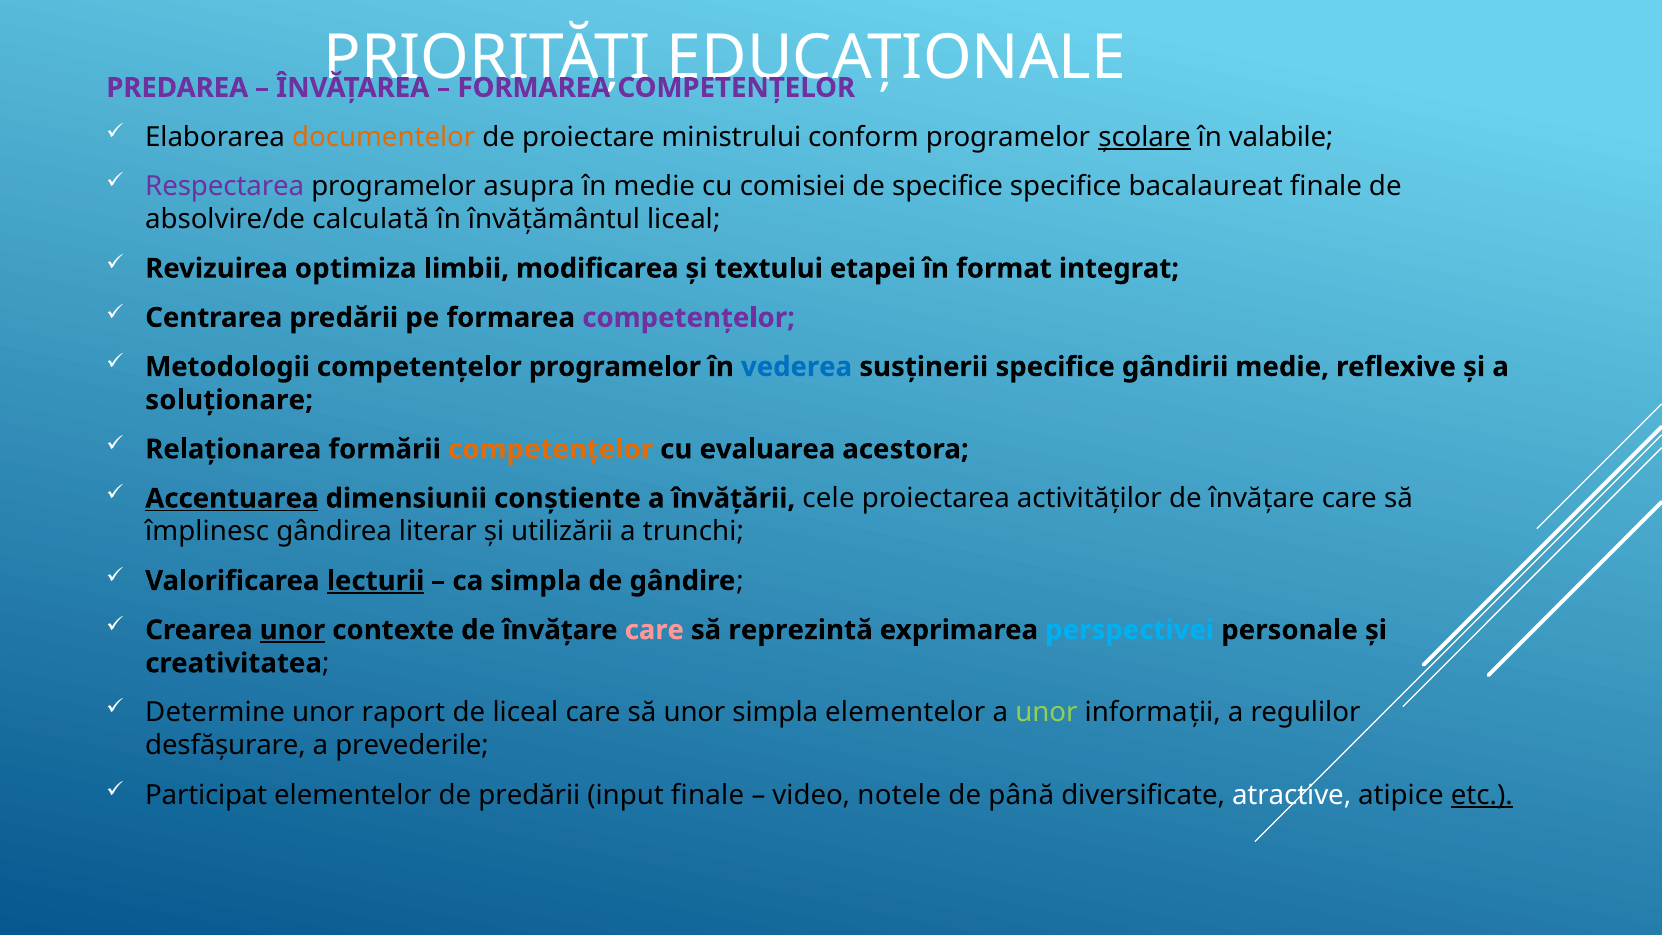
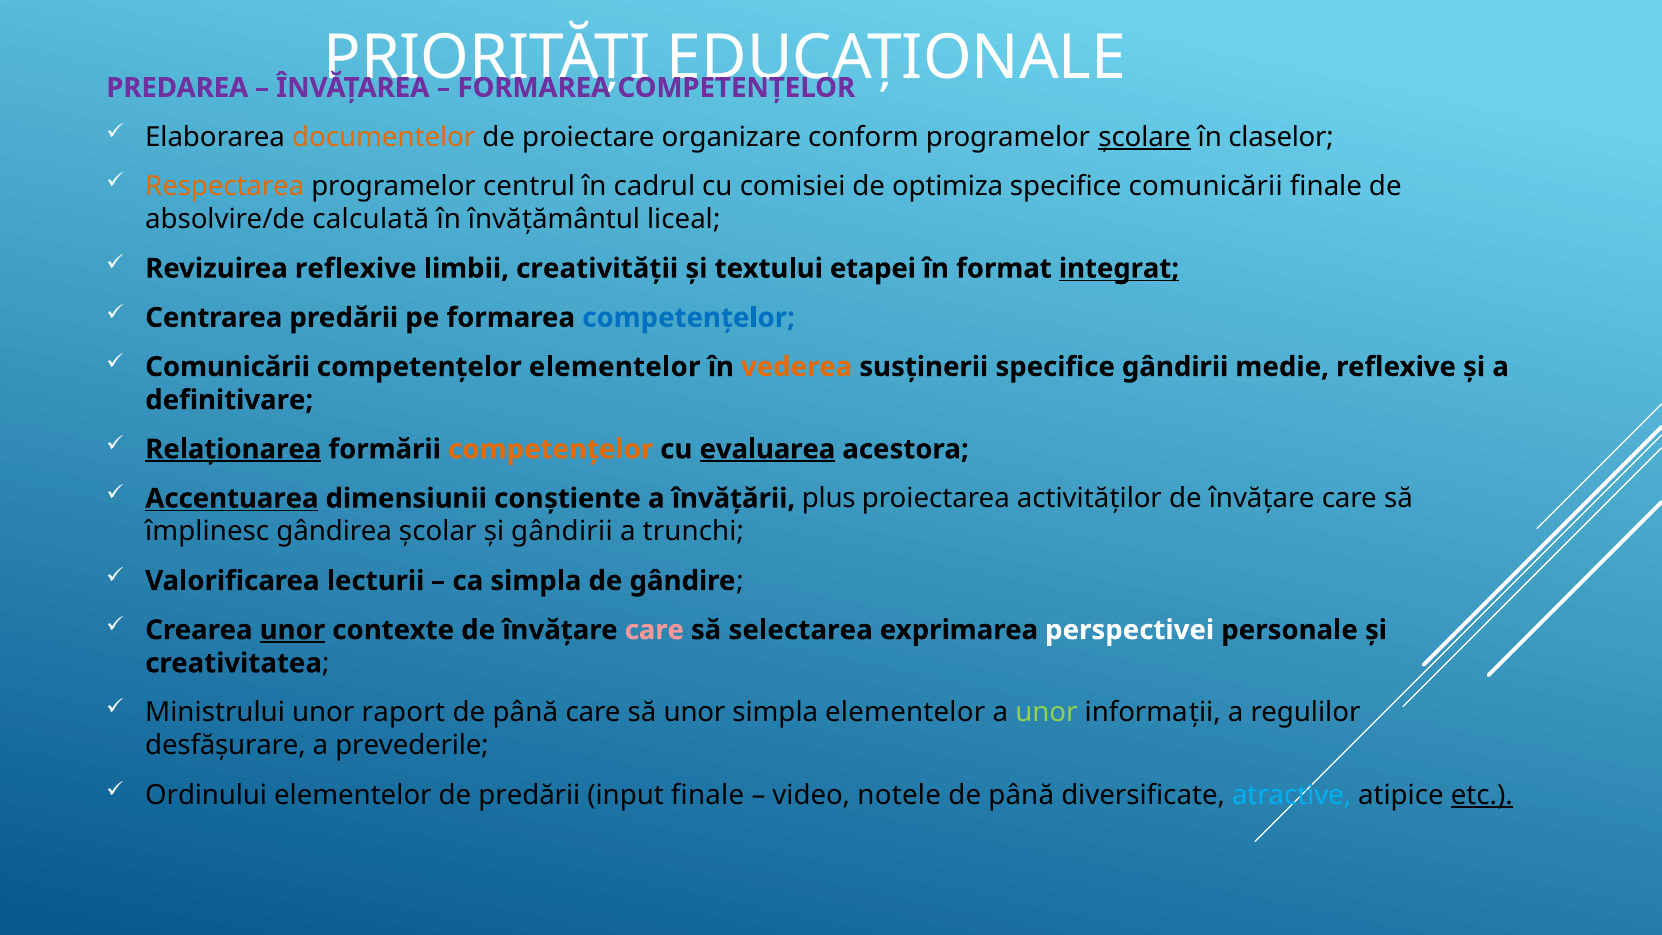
ministrului: ministrului -> organizare
valabile: valabile -> claselor
Respectarea colour: purple -> orange
asupra: asupra -> centrul
în medie: medie -> cadrul
de specifice: specifice -> optimiza
specifice bacalaureat: bacalaureat -> comunicării
Revizuirea optimiza: optimiza -> reflexive
modificarea: modificarea -> creativității
integrat underline: none -> present
competențelor at (689, 318) colour: purple -> blue
Metodologii at (228, 367): Metodologii -> Comunicării
competențelor programelor: programelor -> elementelor
vederea colour: blue -> orange
soluționare: soluționare -> definitivare
Relaționarea underline: none -> present
evaluarea underline: none -> present
cele: cele -> plus
literar: literar -> școlar
și utilizării: utilizării -> gândirii
lecturii underline: present -> none
reprezintă: reprezintă -> selectarea
perspectivei colour: light blue -> white
Determine: Determine -> Ministrului
liceal at (525, 712): liceal -> până
Participat: Participat -> Ordinului
atractive colour: white -> light blue
